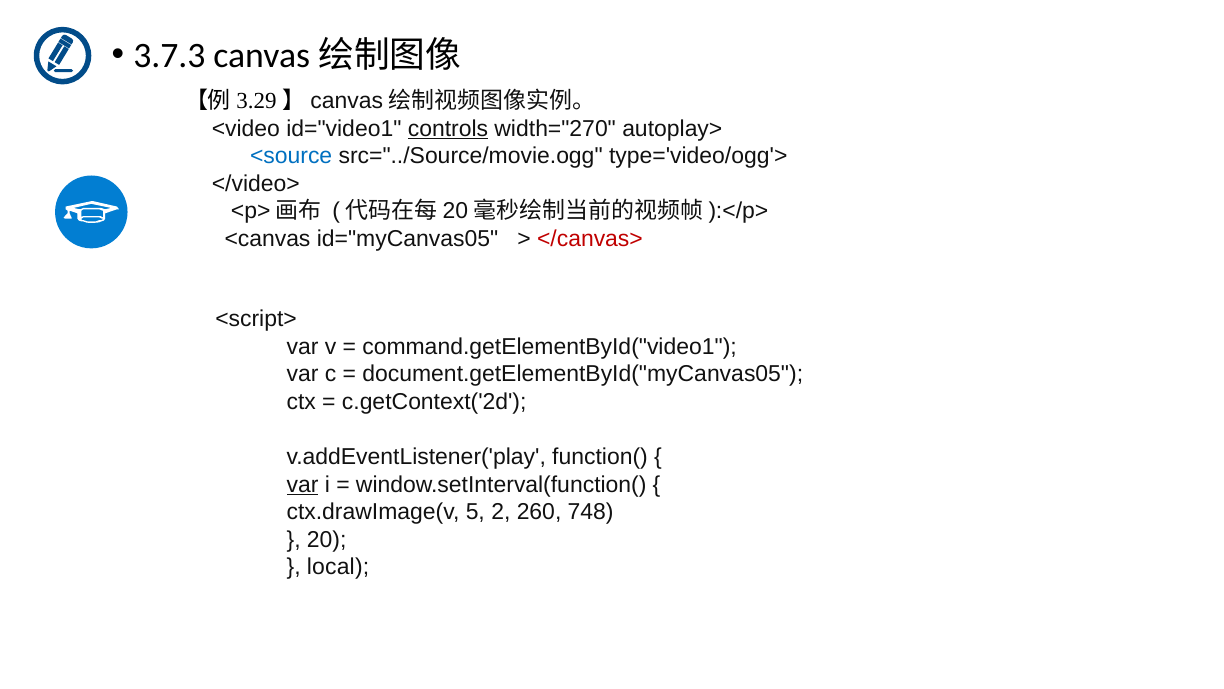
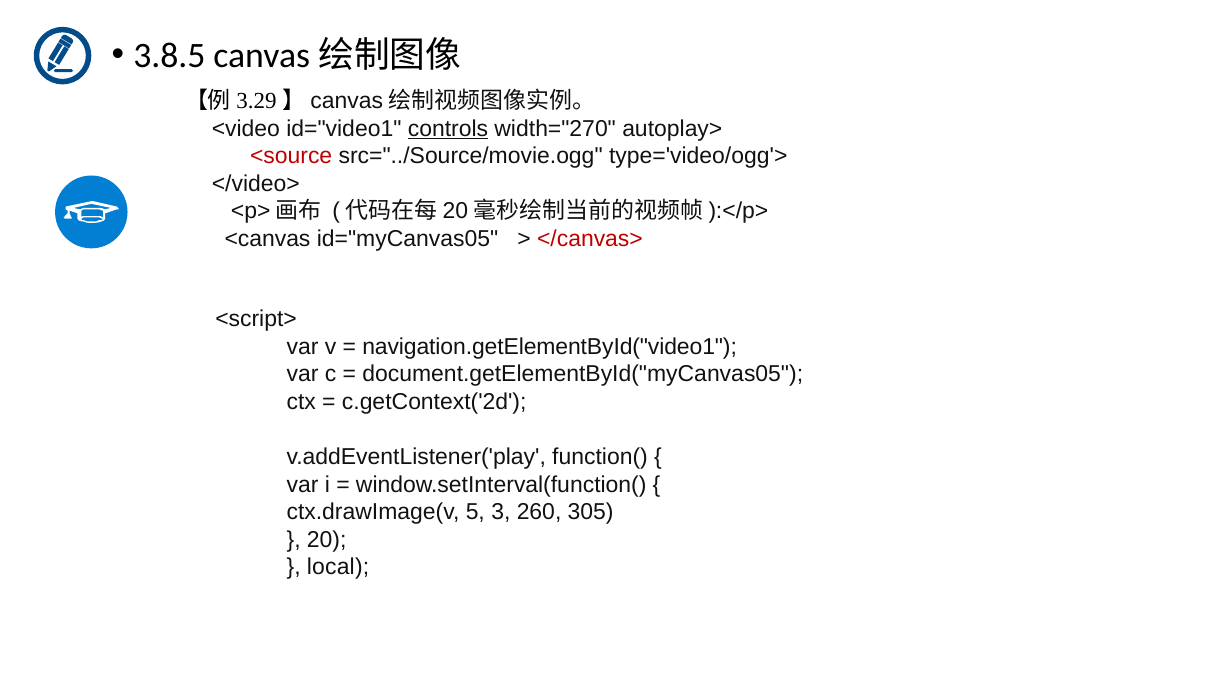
3.7.3: 3.7.3 -> 3.8.5
<source colour: blue -> red
command.getElementById("video1: command.getElementById("video1 -> navigation.getElementById("video1
var at (303, 484) underline: present -> none
2: 2 -> 3
748: 748 -> 305
